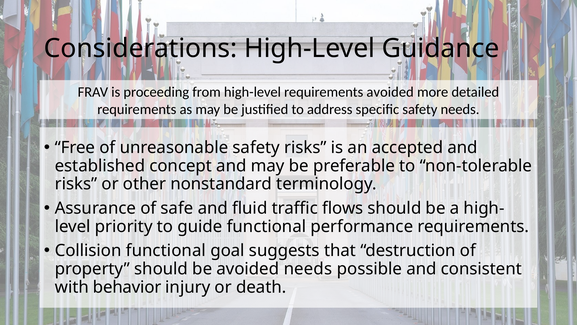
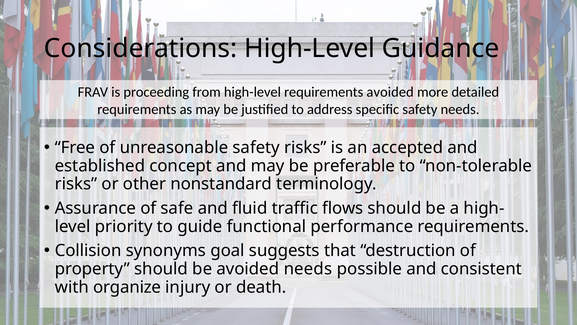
Collision functional: functional -> synonyms
behavior: behavior -> organize
